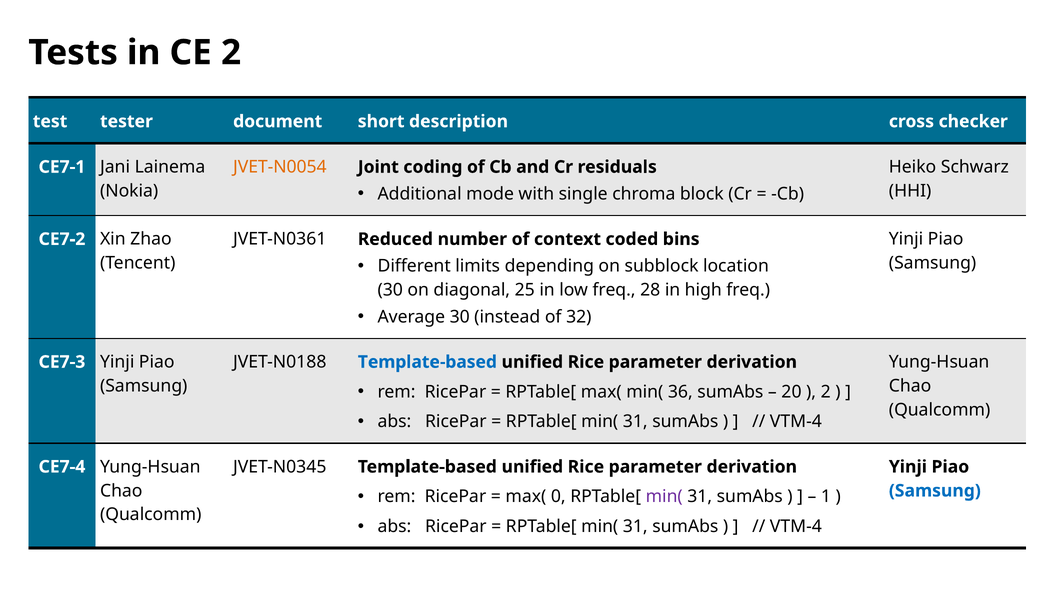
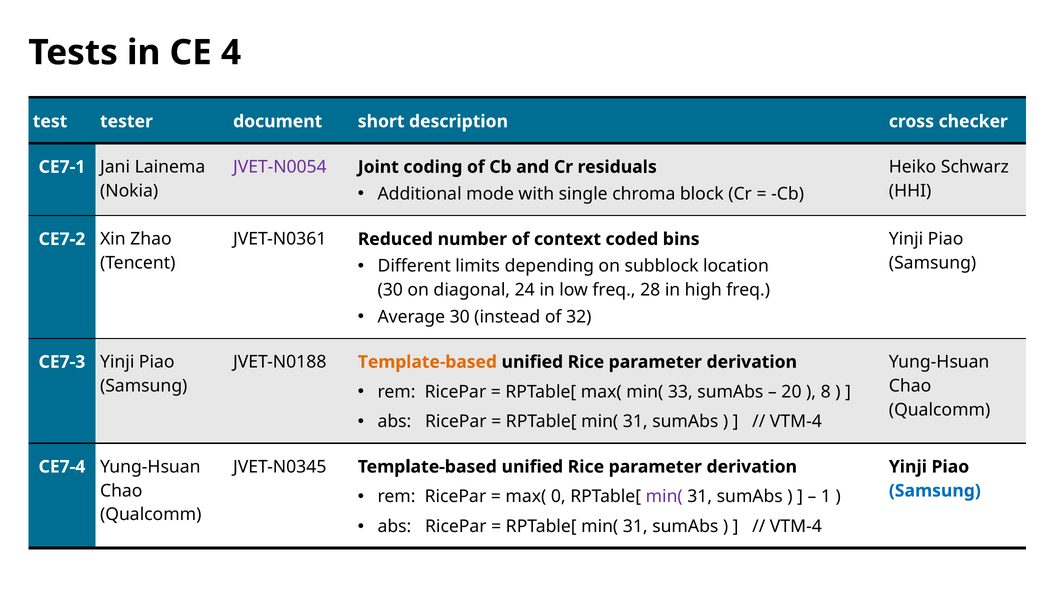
CE 2: 2 -> 4
JVET-N0054 colour: orange -> purple
25: 25 -> 24
Template-based at (427, 362) colour: blue -> orange
36: 36 -> 33
2 at (826, 392): 2 -> 8
